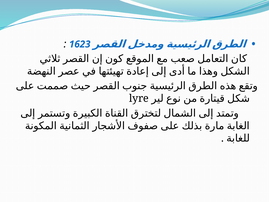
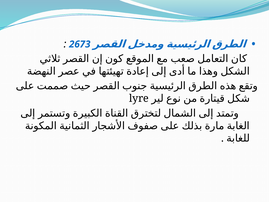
1623: 1623 -> 2673
